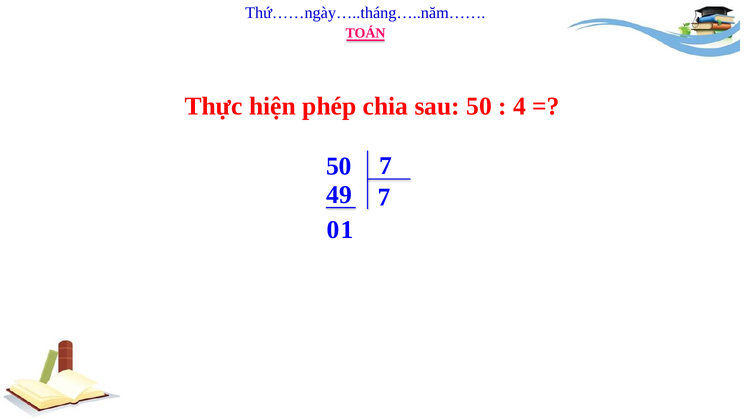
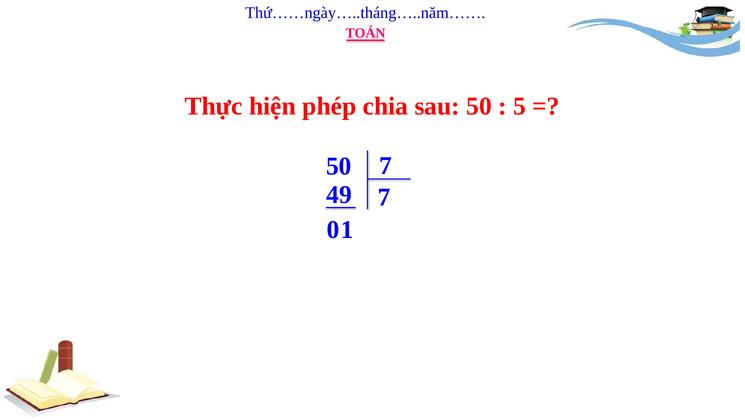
4: 4 -> 5
